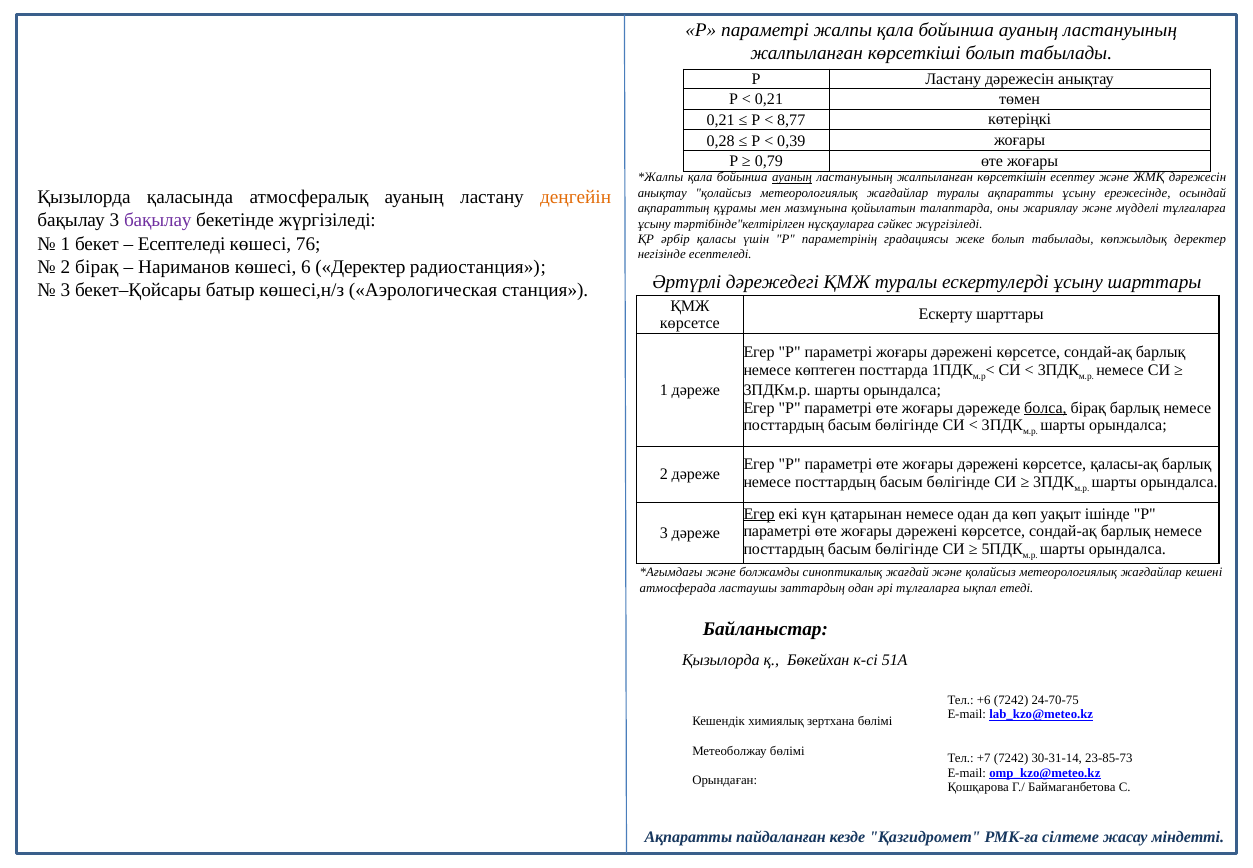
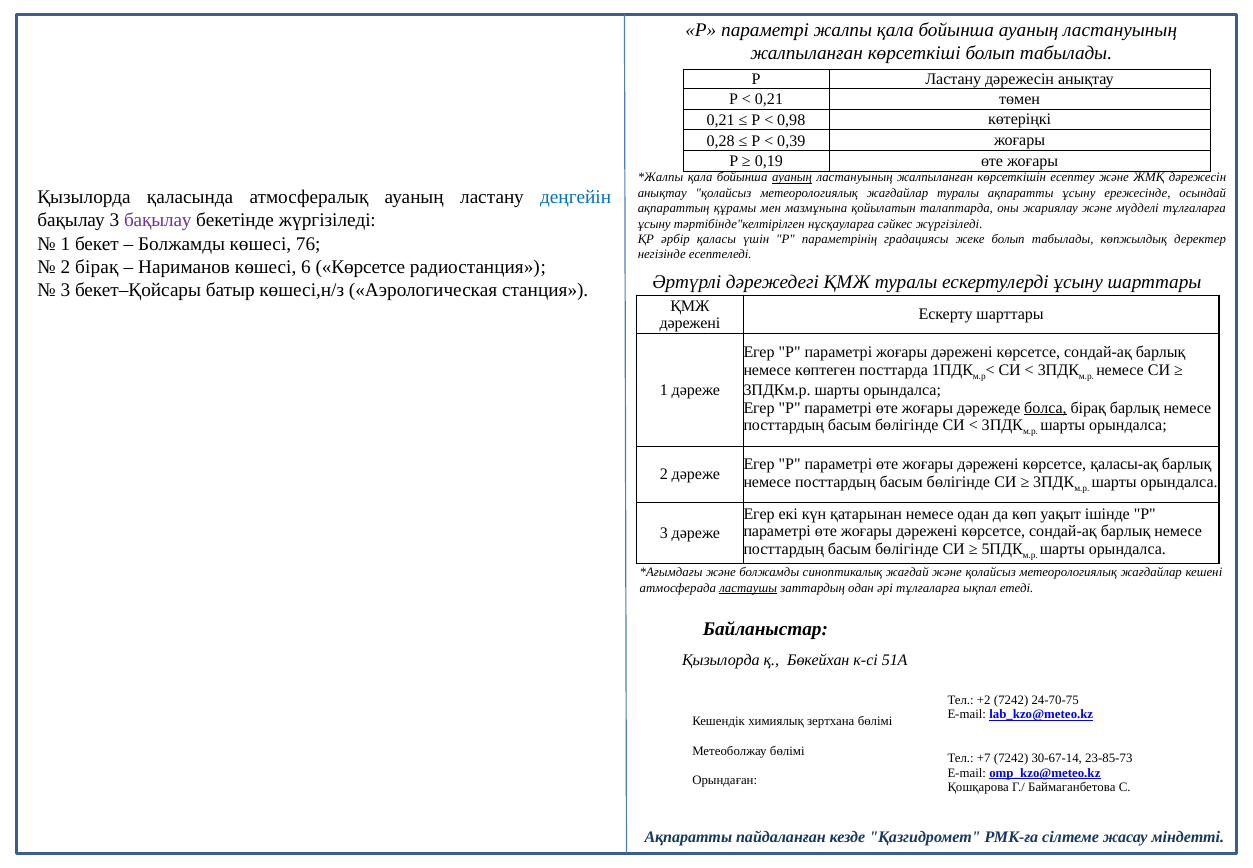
8,77: 8,77 -> 0,98
0,79: 0,79 -> 0,19
деңгейін colour: orange -> blue
Есептеледі at (182, 243): Есептеледі -> Болжамды
6 Деректер: Деректер -> Көрсетсе
көрсетсе at (690, 323): көрсетсе -> дәрежені
Егер at (759, 513) underline: present -> none
ластаушы underline: none -> present
+6: +6 -> +2
30-31-14: 30-31-14 -> 30-67-14
